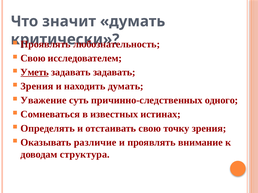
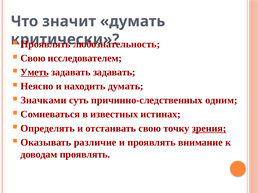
Зрения at (37, 86): Зрения -> Неясно
Уважение: Уважение -> Значками
одного: одного -> одним
зрения at (209, 129) underline: none -> present
доводам структура: структура -> проявлять
